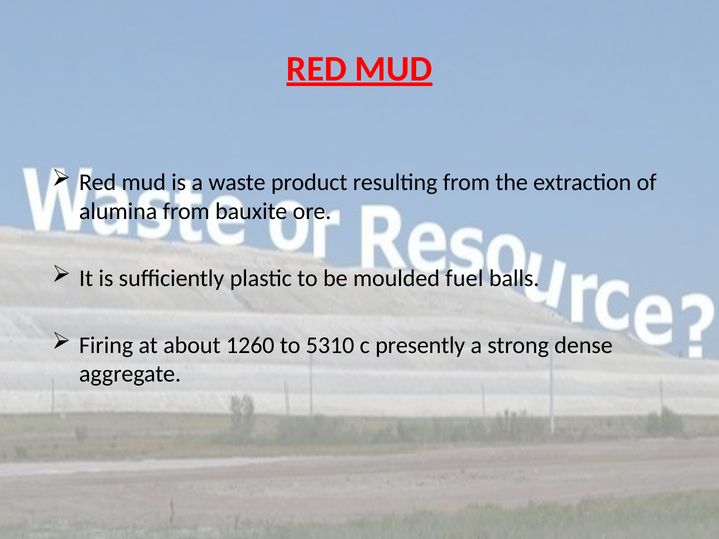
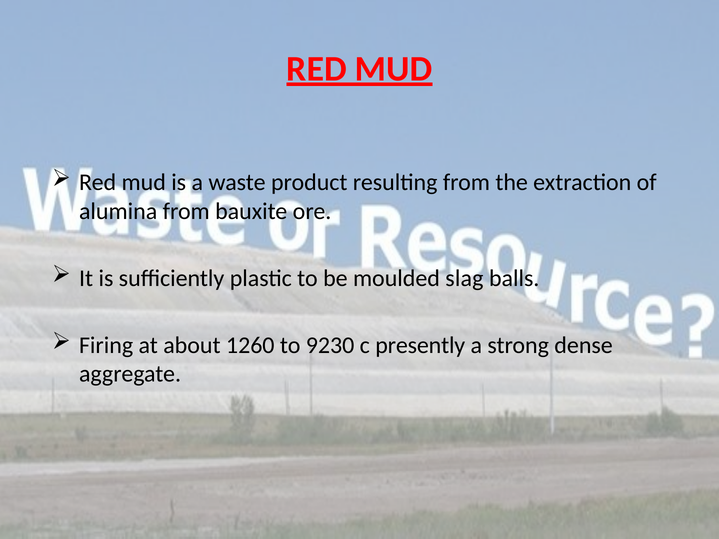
fuel: fuel -> slag
5310: 5310 -> 9230
